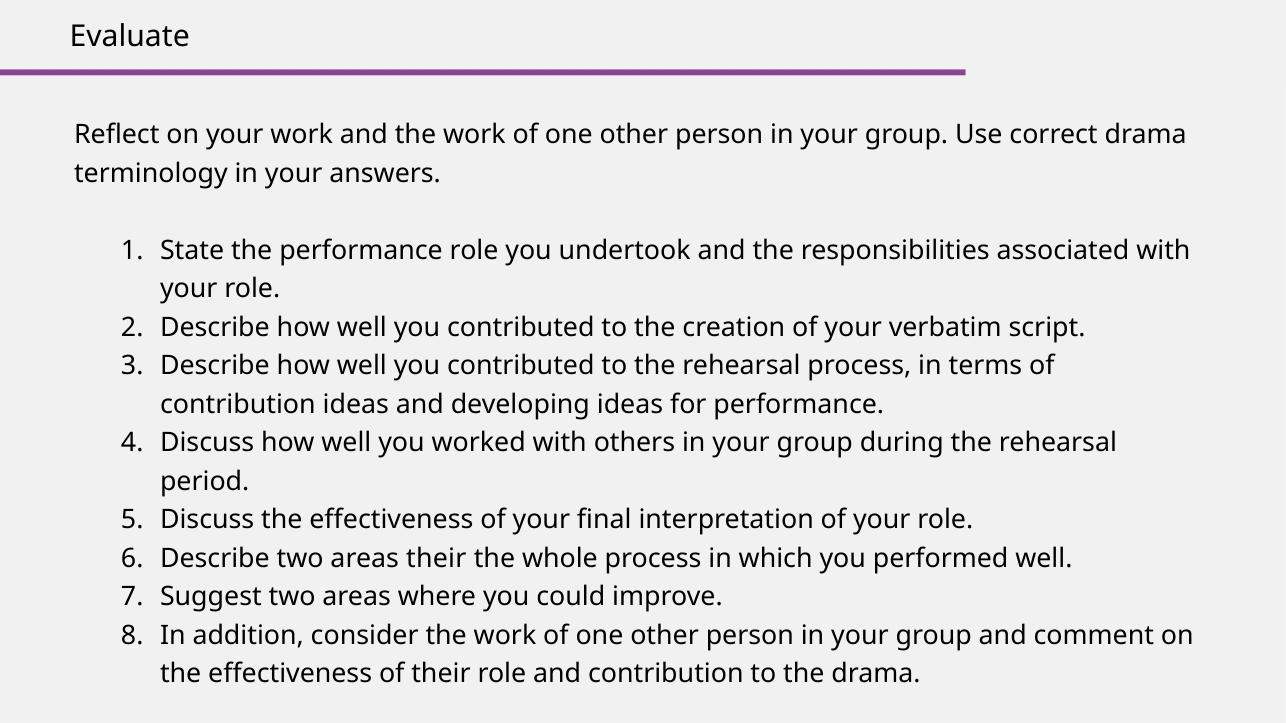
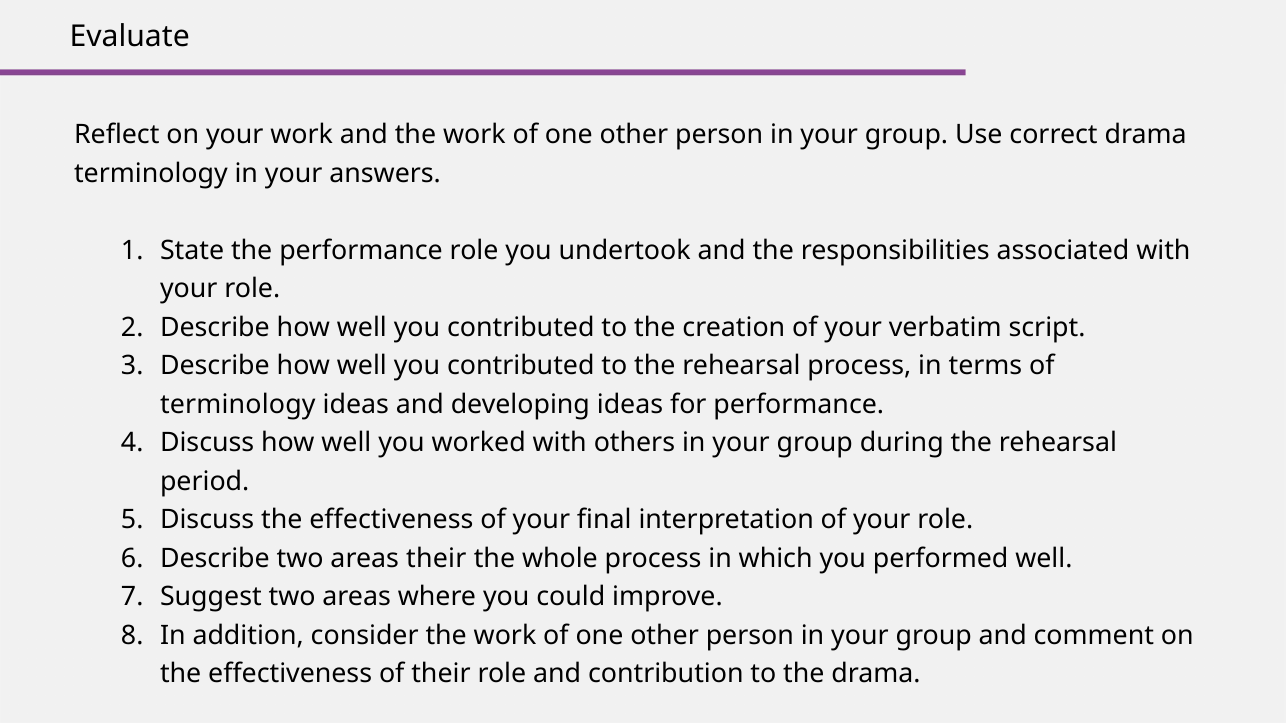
contribution at (238, 405): contribution -> terminology
